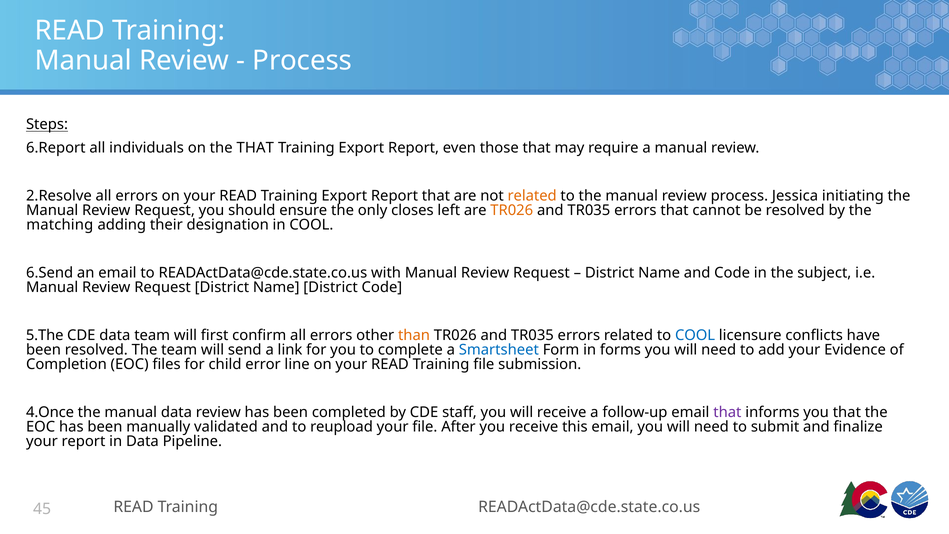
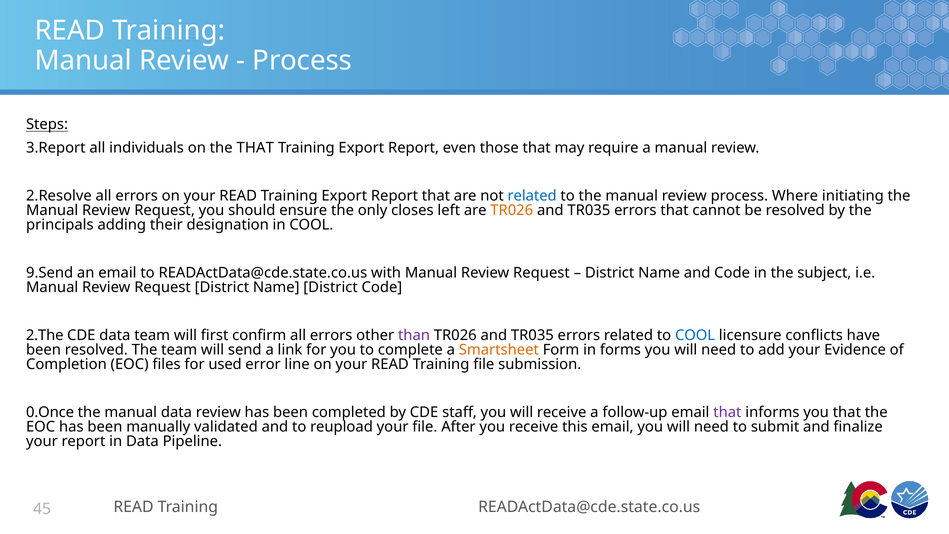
6.Report: 6.Report -> 3.Report
related at (532, 196) colour: orange -> blue
Jessica: Jessica -> Where
matching: matching -> principals
6.Send: 6.Send -> 9.Send
5.The: 5.The -> 2.The
than colour: orange -> purple
Smartsheet colour: blue -> orange
child: child -> used
4.Once: 4.Once -> 0.Once
